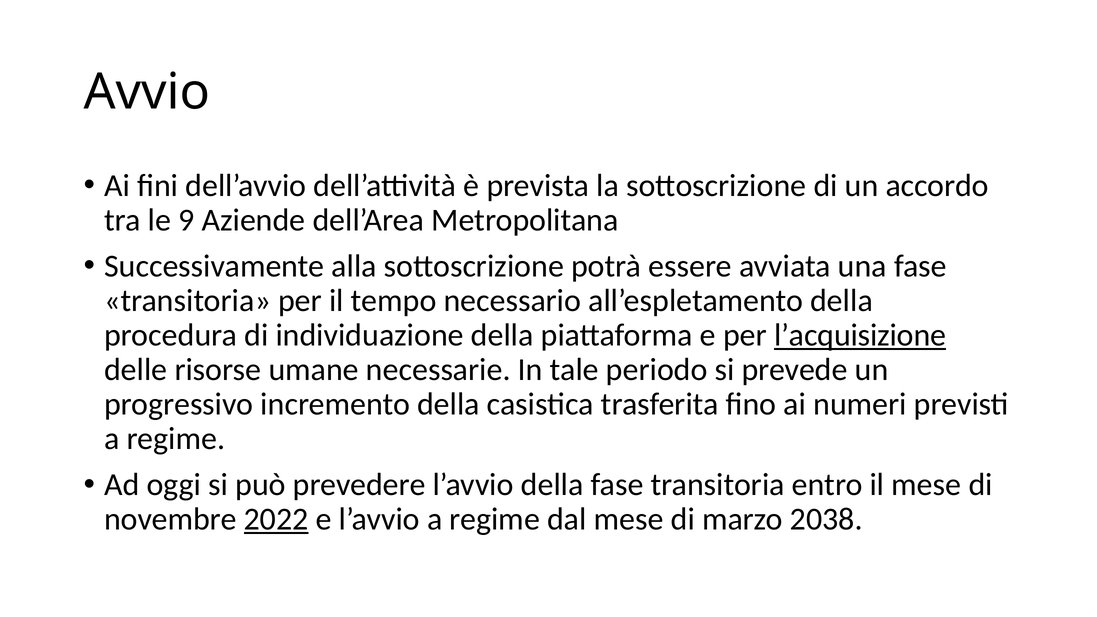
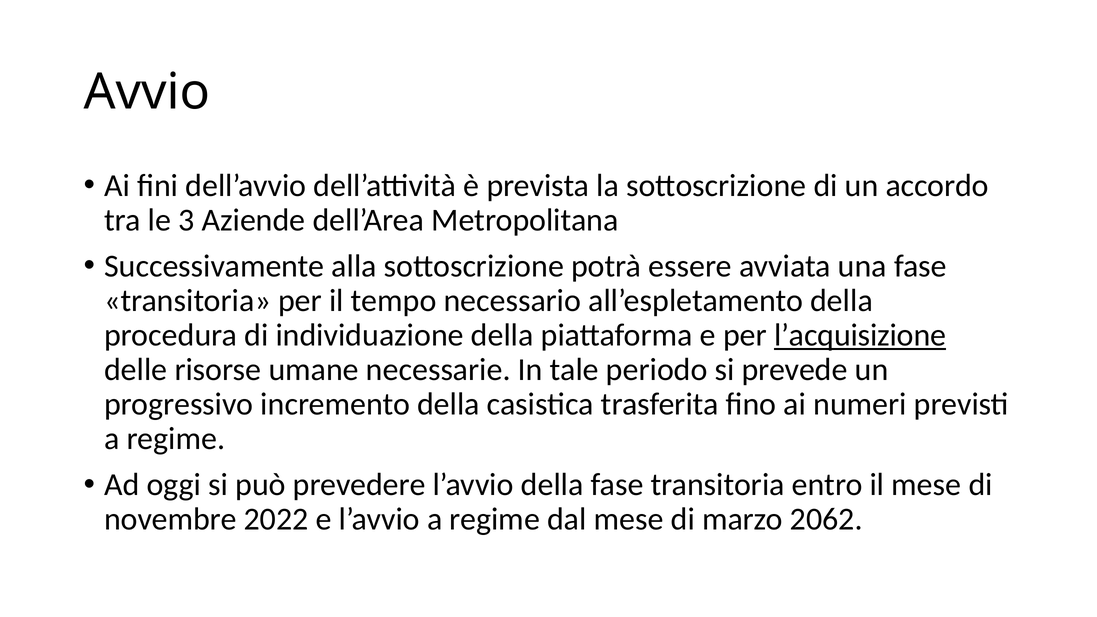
9: 9 -> 3
2022 underline: present -> none
2038: 2038 -> 2062
